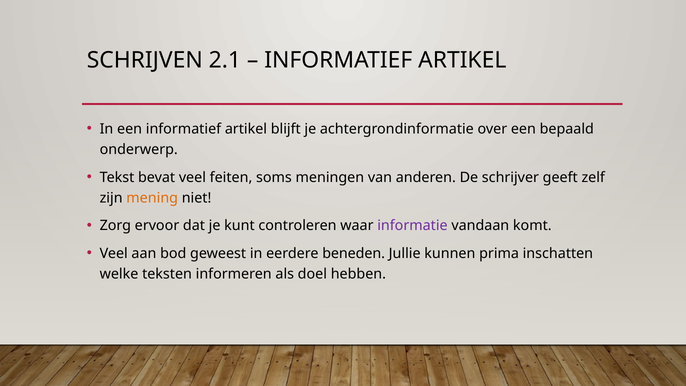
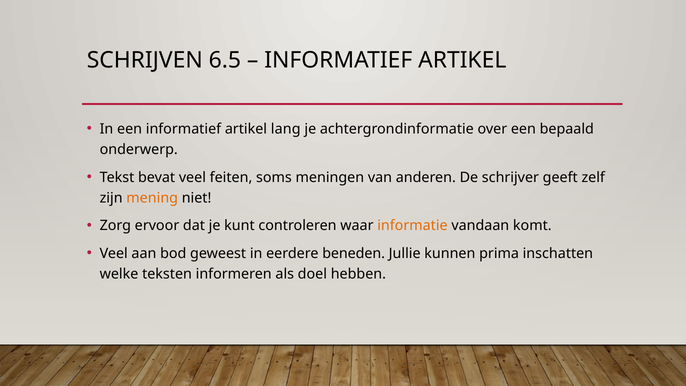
2.1: 2.1 -> 6.5
blijft: blijft -> lang
informatie colour: purple -> orange
